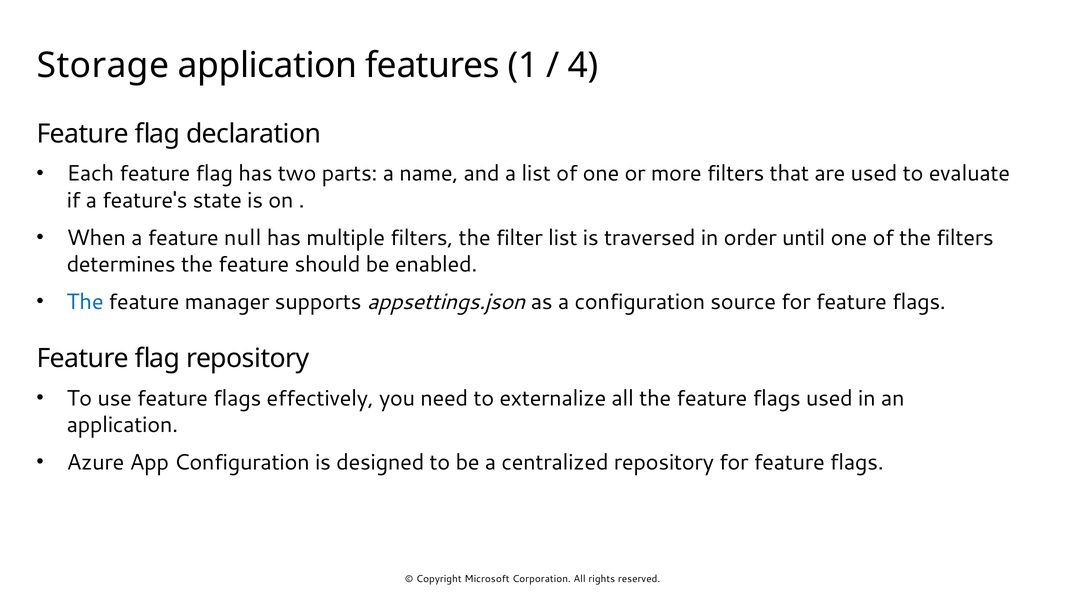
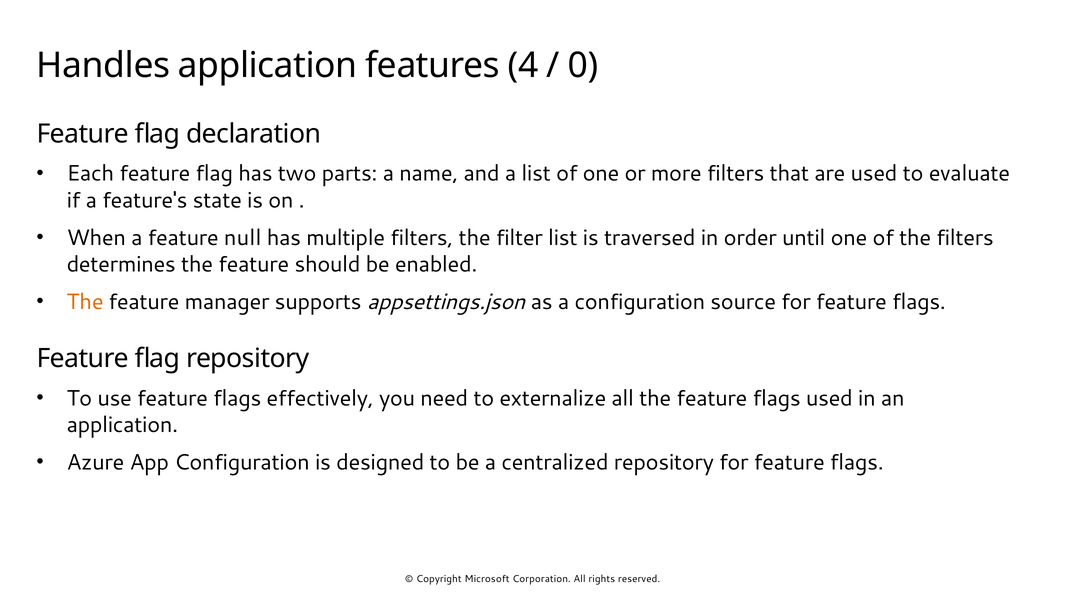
Storage: Storage -> Handles
1: 1 -> 4
4: 4 -> 0
The at (85, 302) colour: blue -> orange
